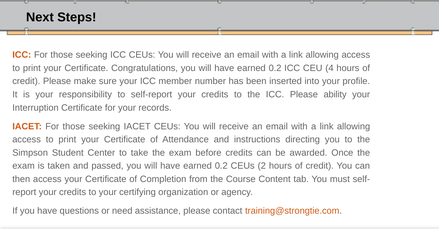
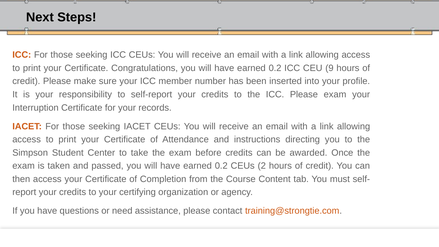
4: 4 -> 9
Please ability: ability -> exam
